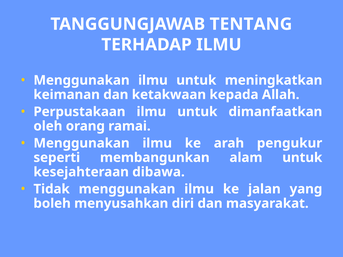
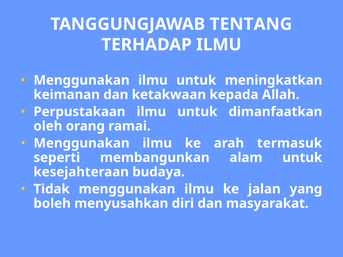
pengukur: pengukur -> termasuk
dibawa: dibawa -> budaya
